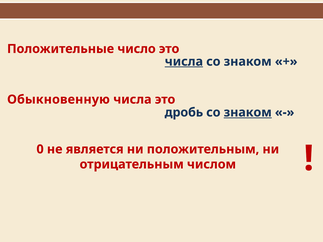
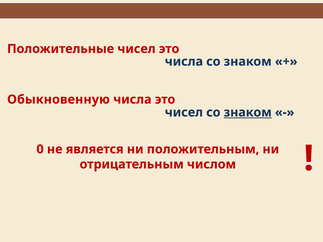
Положительные число: число -> чисел
числа at (184, 62) underline: present -> none
дробь at (184, 112): дробь -> чисел
